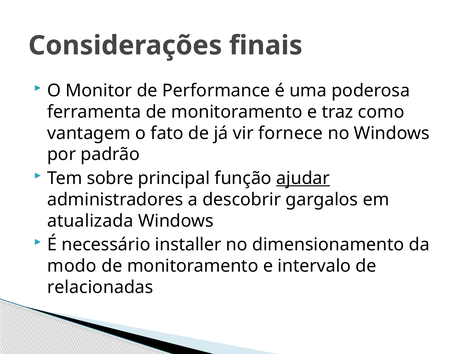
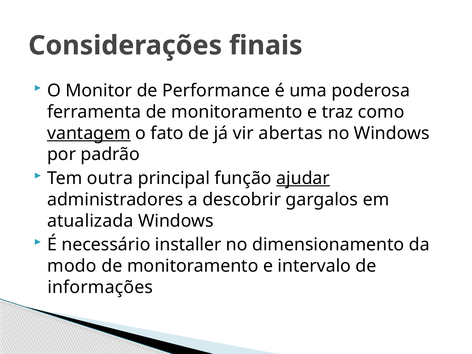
vantagem underline: none -> present
fornece: fornece -> abertas
sobre: sobre -> outra
relacionadas: relacionadas -> informações
